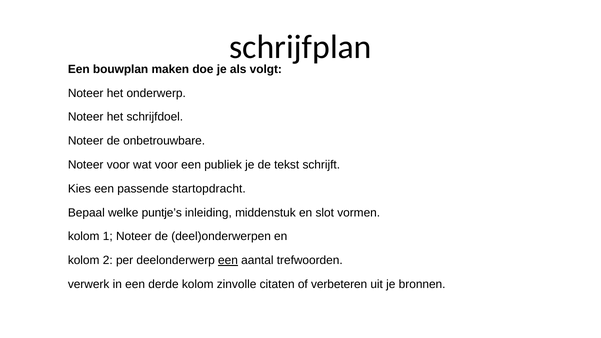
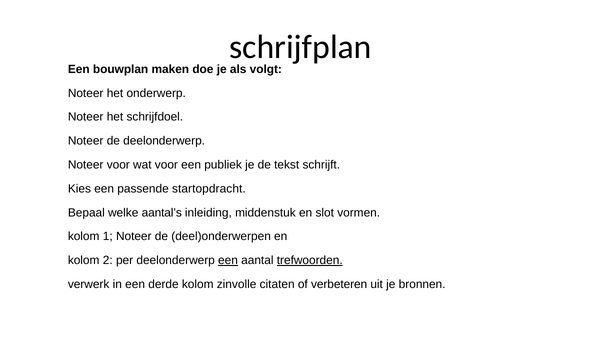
de onbetrouwbare: onbetrouwbare -> deelonderwerp
puntje’s: puntje’s -> aantal’s
trefwoorden underline: none -> present
